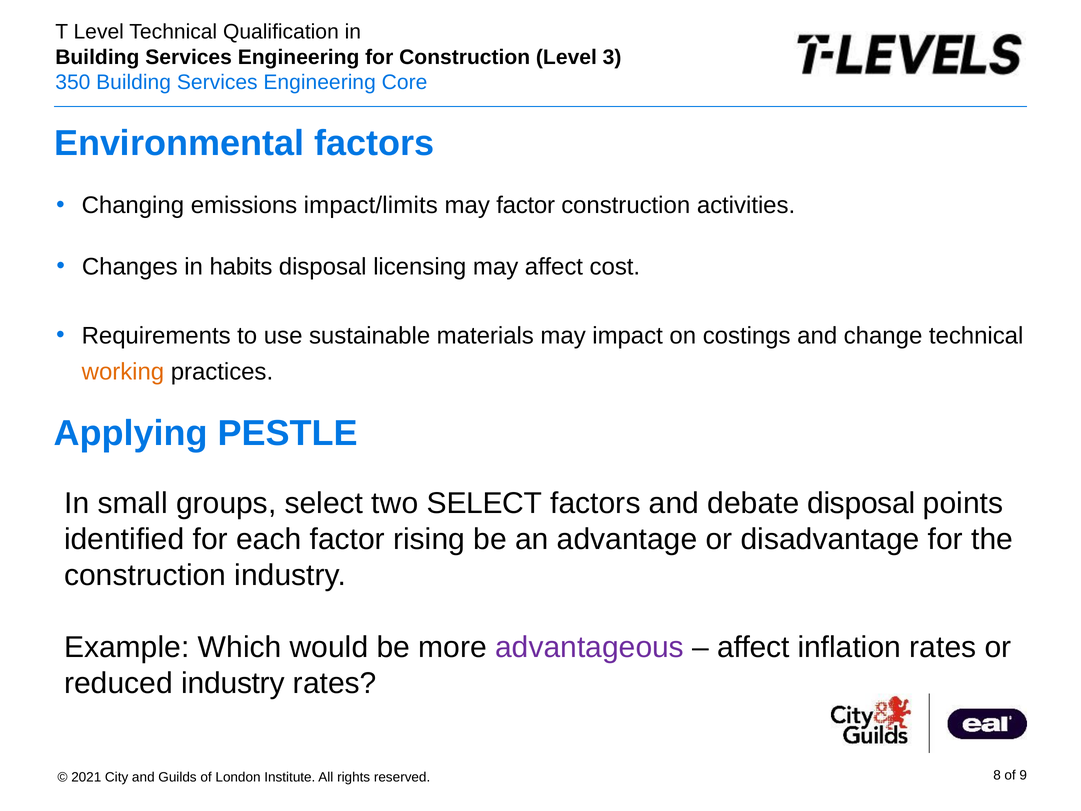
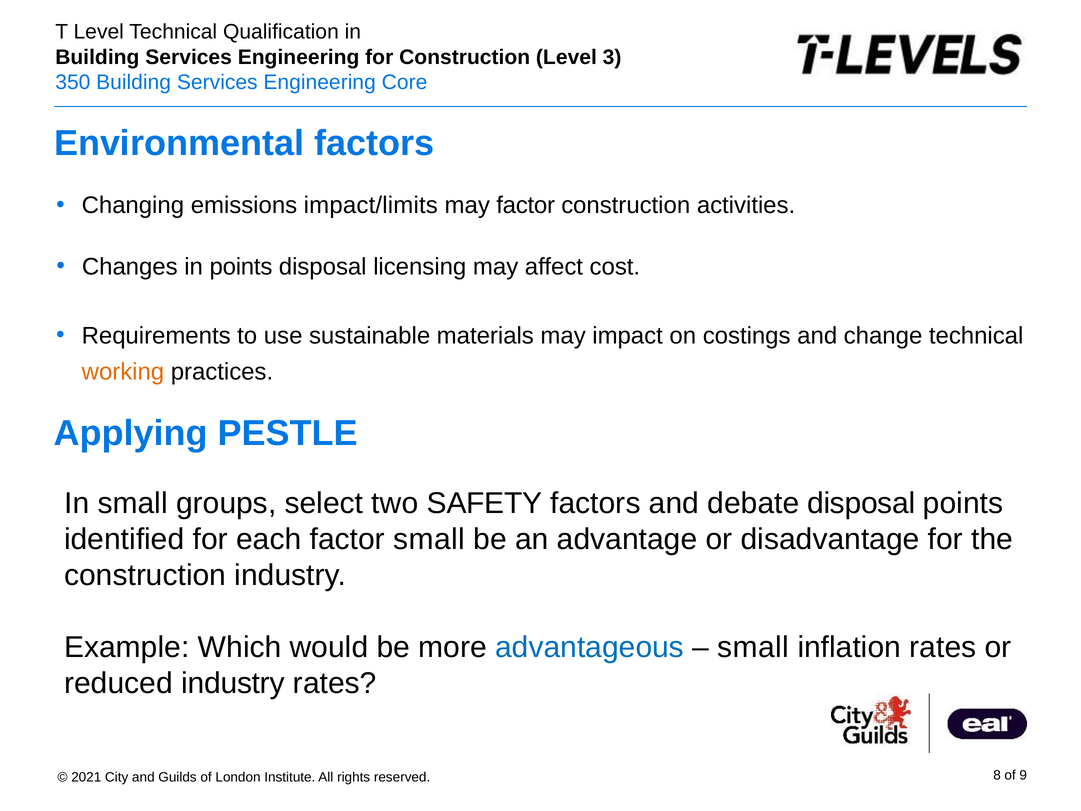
in habits: habits -> points
two SELECT: SELECT -> SAFETY
factor rising: rising -> small
advantageous colour: purple -> blue
affect at (753, 647): affect -> small
